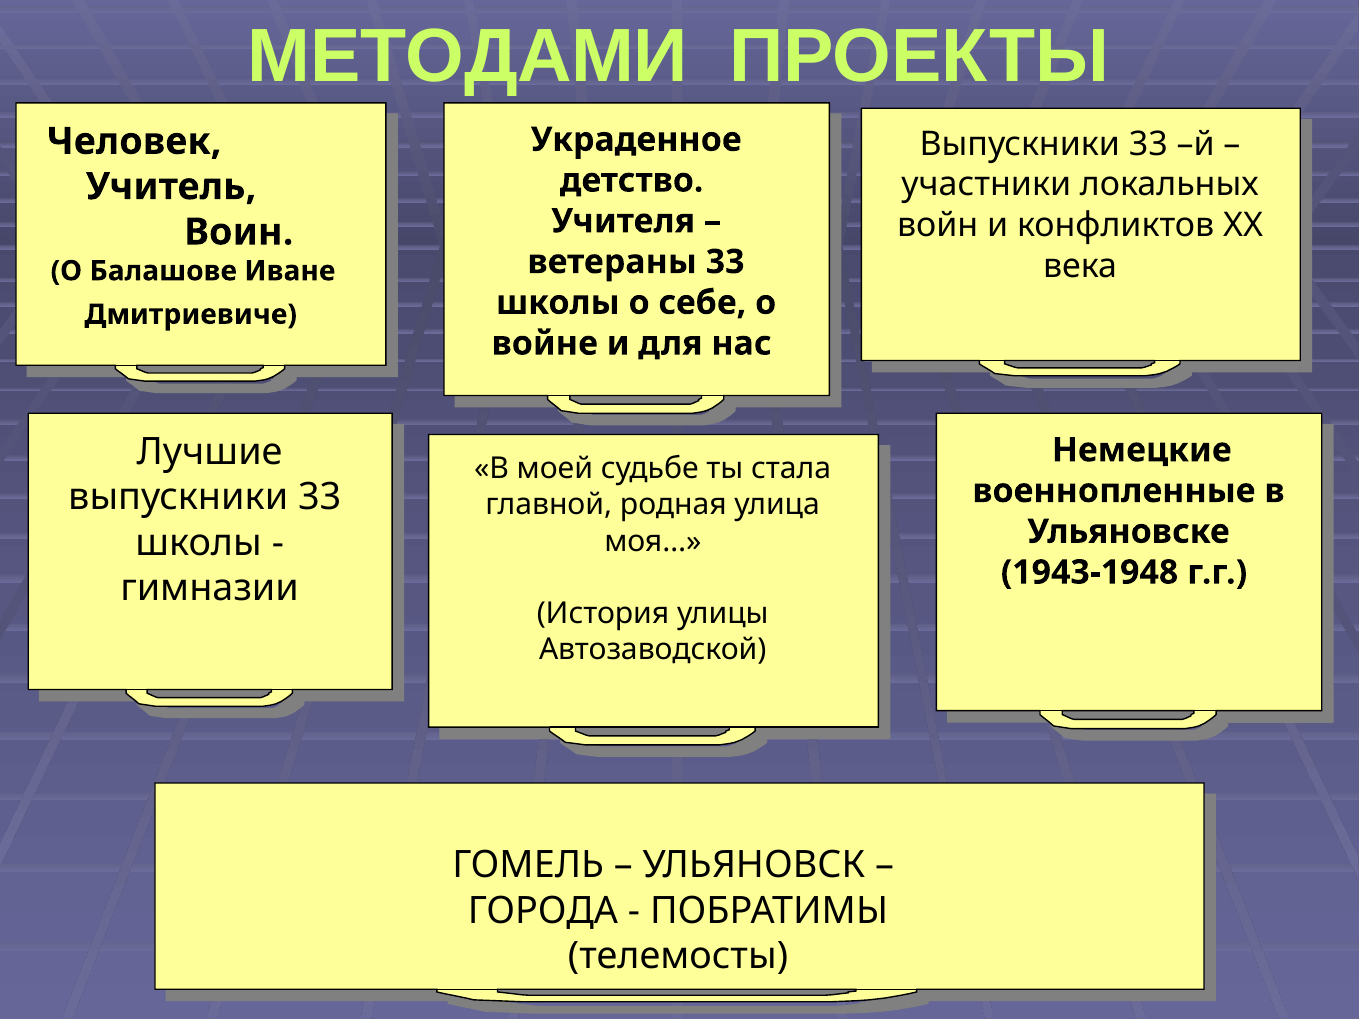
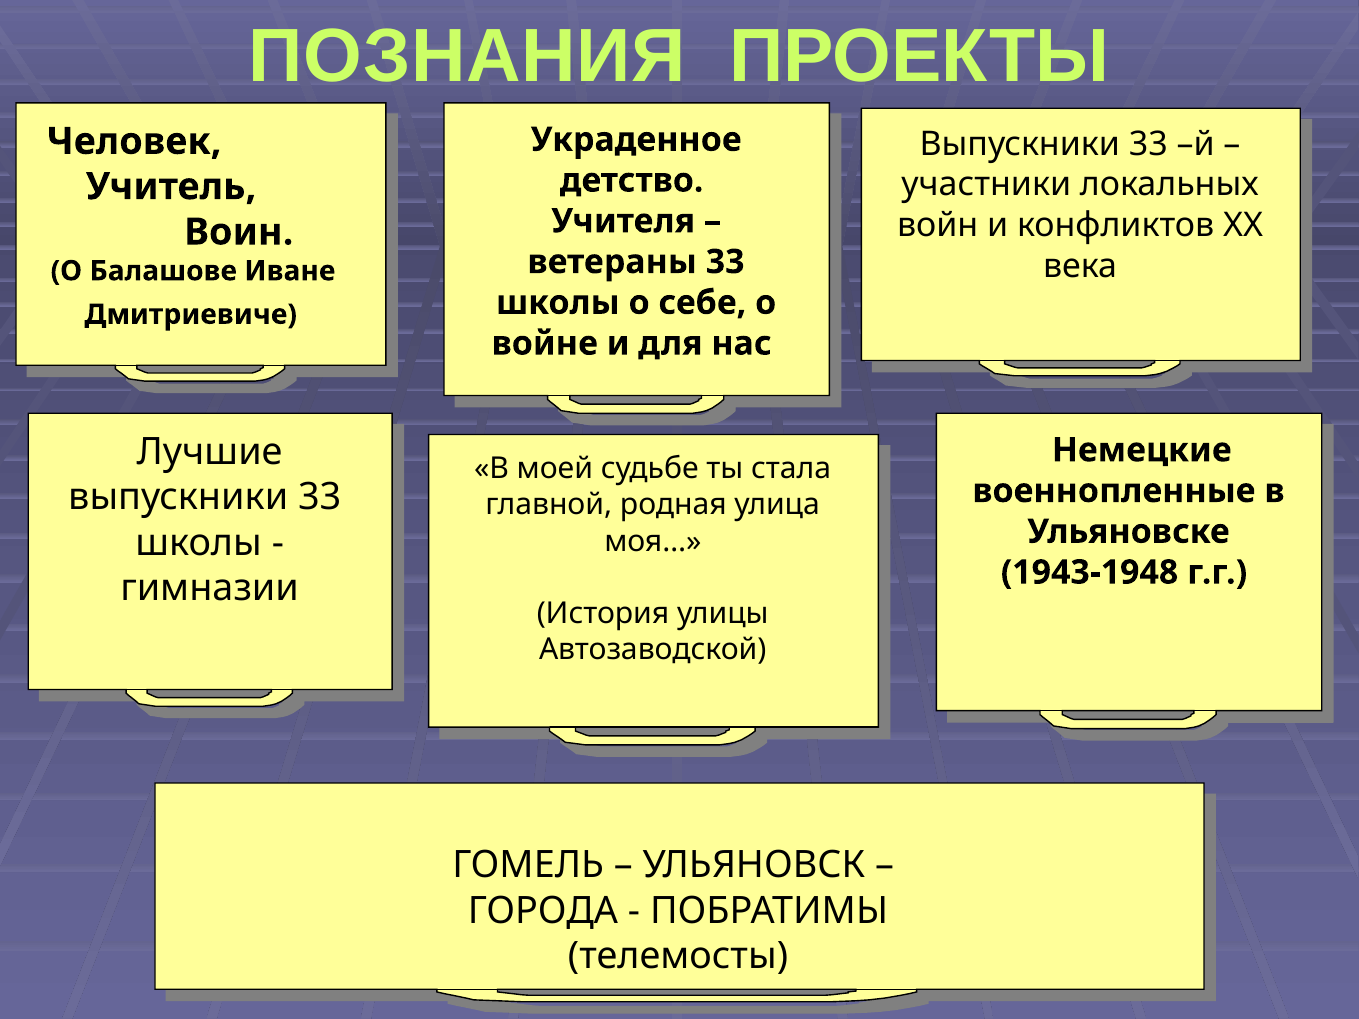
МЕТОДАМИ: МЕТОДАМИ -> ПОЗНАНИЯ
